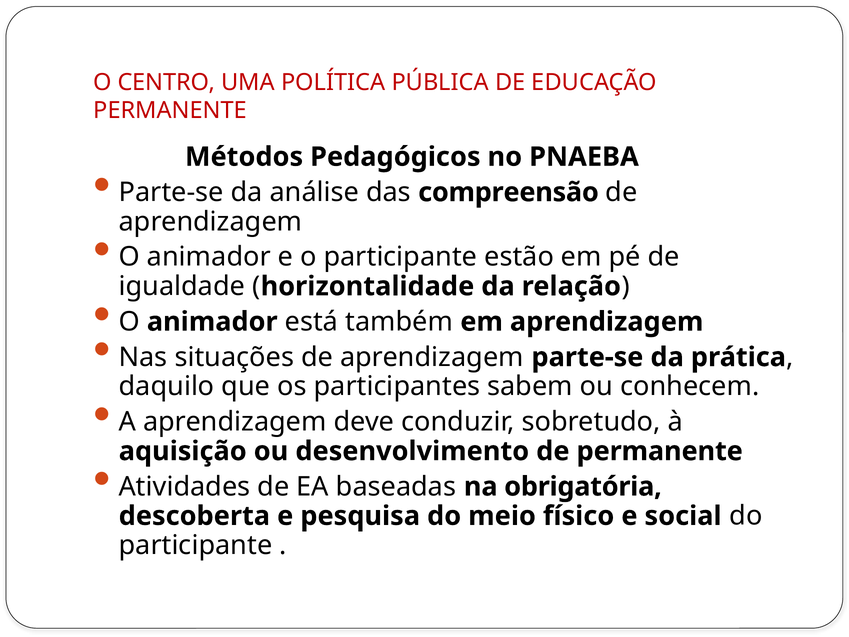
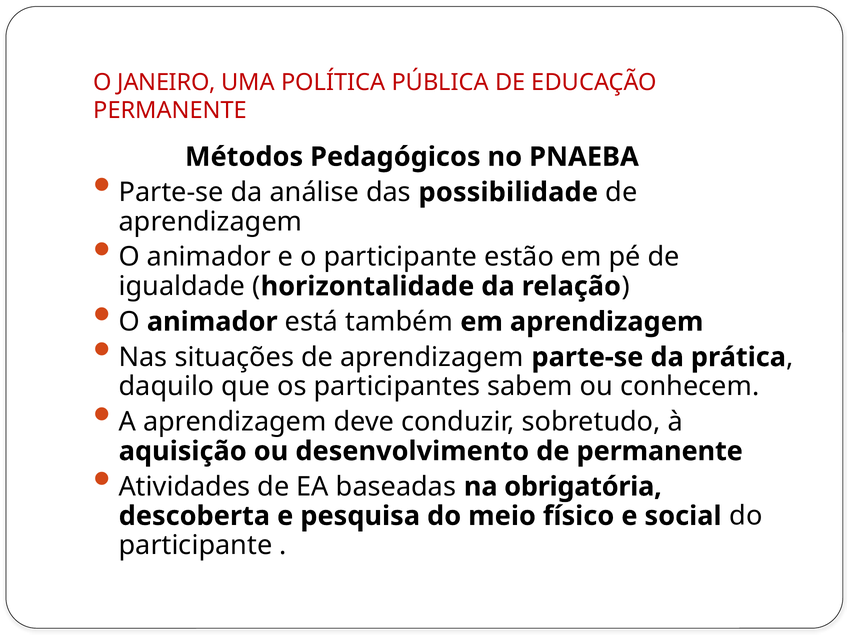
CENTRO: CENTRO -> JANEIRO
compreensão: compreensão -> possibilidade
